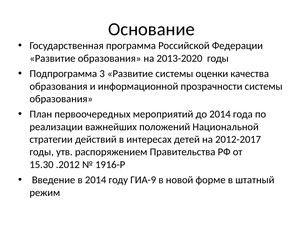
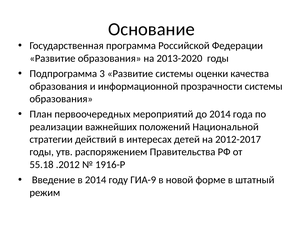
15.30: 15.30 -> 55.18
